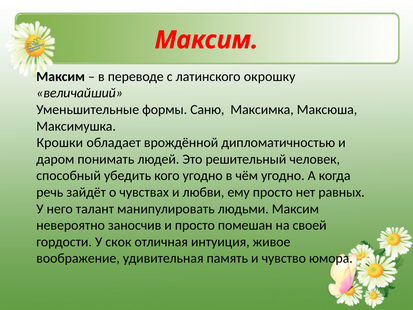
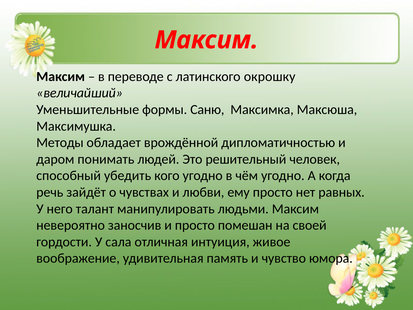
Крошки: Крошки -> Методы
скок: скок -> сала
